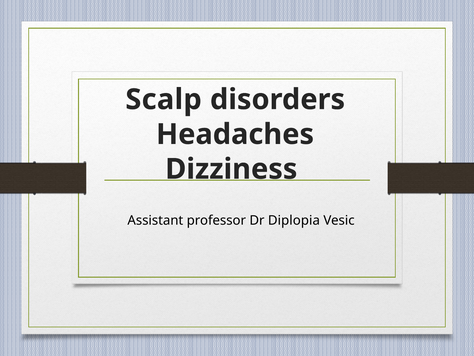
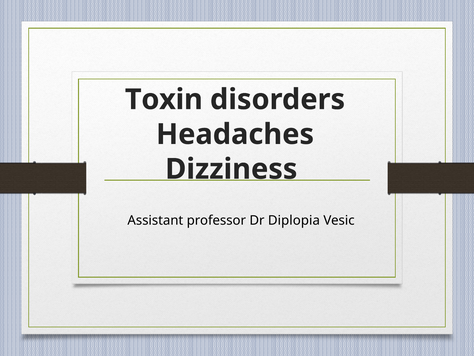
Scalp: Scalp -> Toxin
